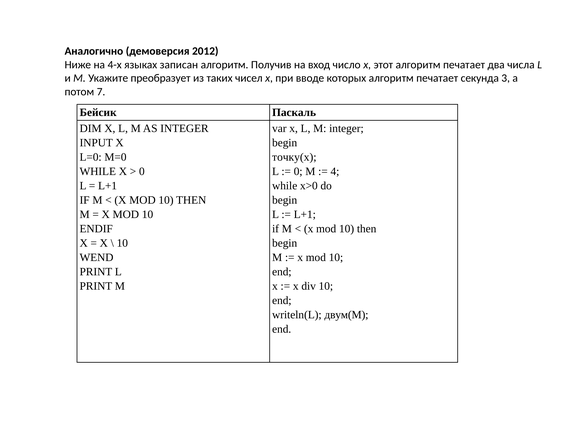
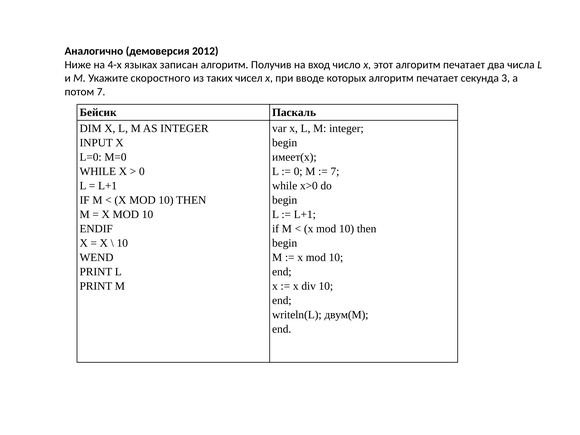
преобразует: преобразует -> скоростного
точку(x: точку(x -> имеет(x
4 at (335, 171): 4 -> 7
